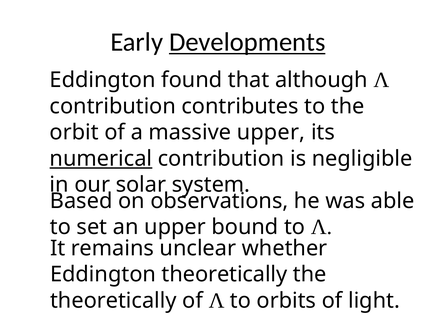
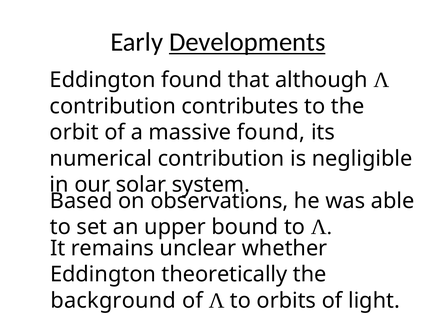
massive upper: upper -> found
numerical underline: present -> none
theoretically at (113, 300): theoretically -> background
